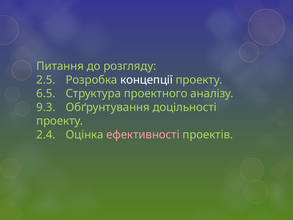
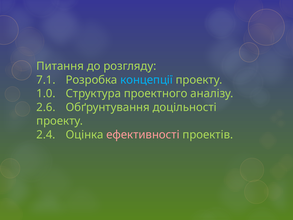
2.5: 2.5 -> 7.1
концепції colour: white -> light blue
6.5: 6.5 -> 1.0
9.3: 9.3 -> 2.6
